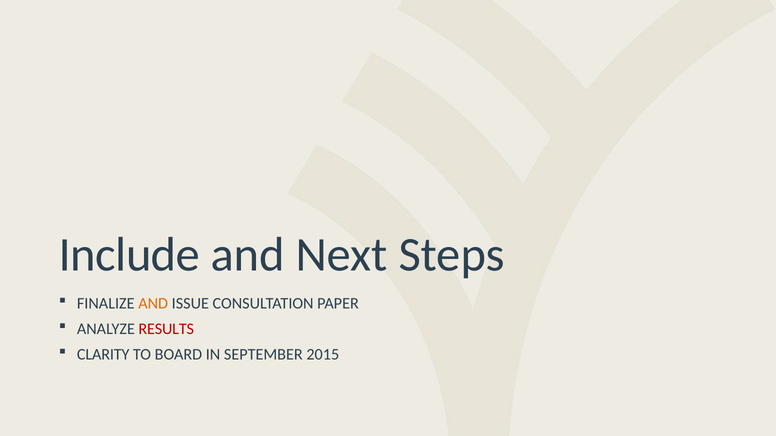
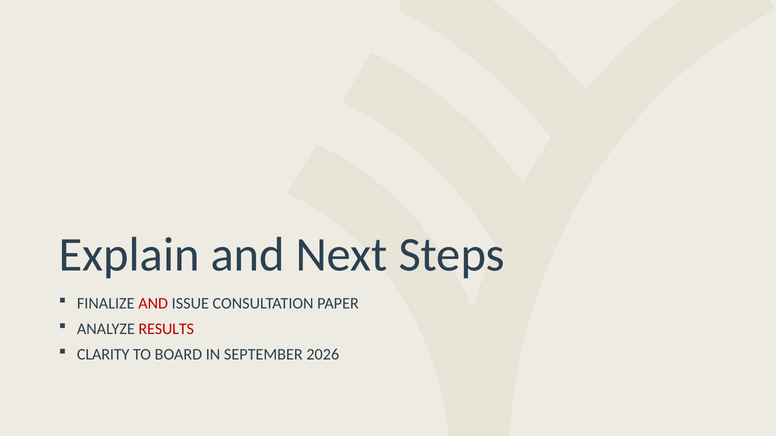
Include: Include -> Explain
AND at (153, 304) colour: orange -> red
2015: 2015 -> 2026
